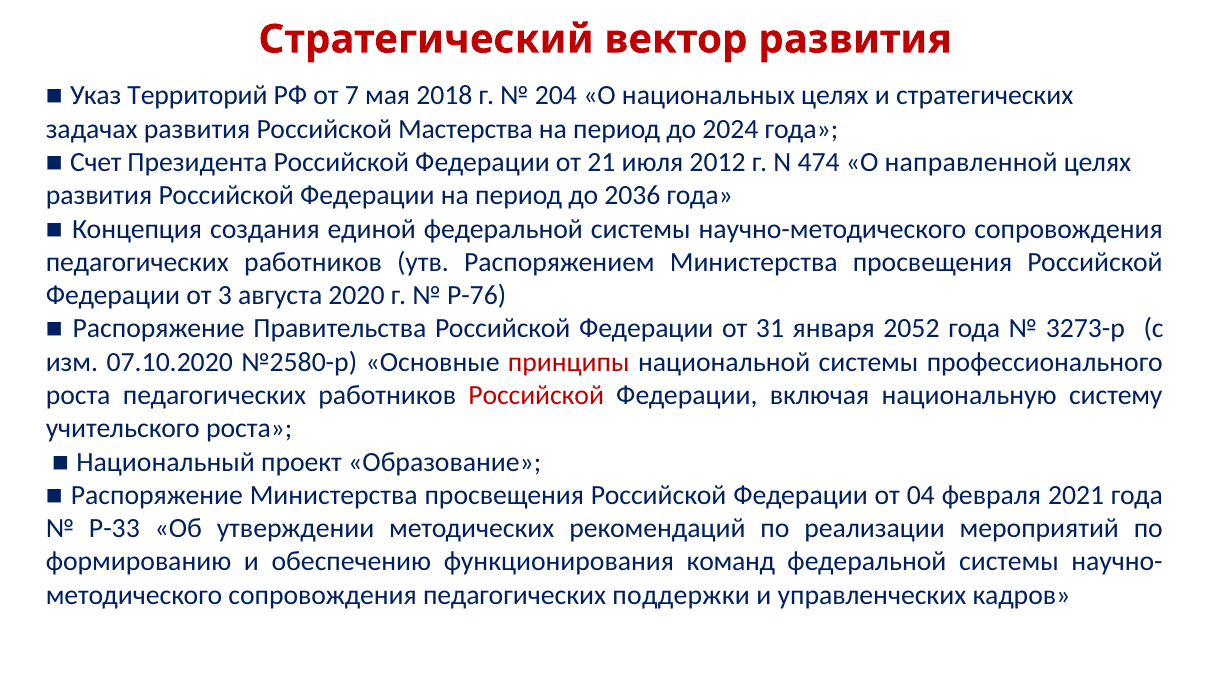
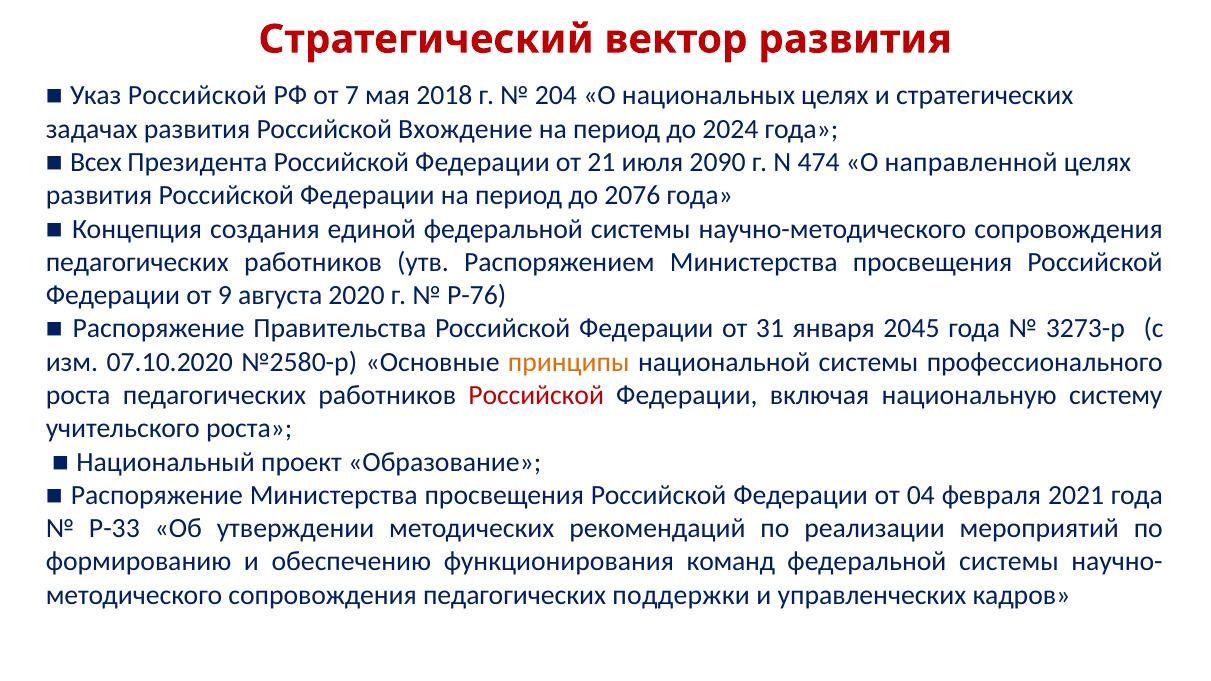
Указ Территорий: Территорий -> Российской
Мастерства: Мастерства -> Вхождение
Счет: Счет -> Всех
2012: 2012 -> 2090
2036: 2036 -> 2076
3: 3 -> 9
2052: 2052 -> 2045
принципы colour: red -> orange
